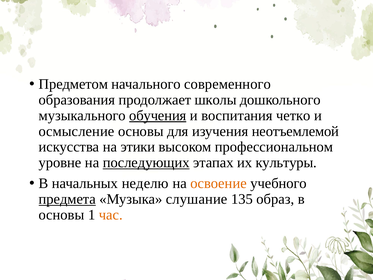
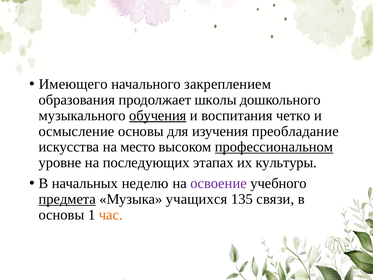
Предметом: Предметом -> Имеющего
современного: современного -> закреплением
неотъемлемой: неотъемлемой -> преобладание
этики: этики -> место
профессиональном underline: none -> present
последующих underline: present -> none
освоение colour: orange -> purple
слушание: слушание -> учащихся
образ: образ -> связи
